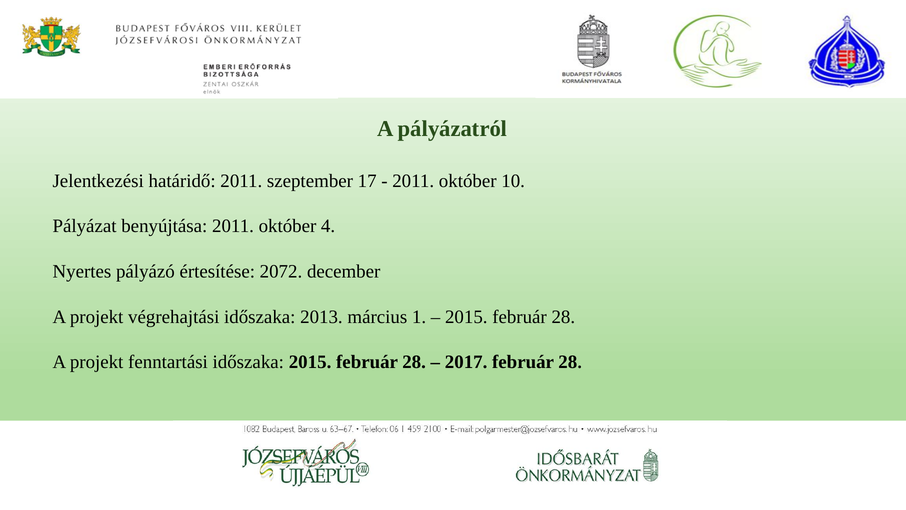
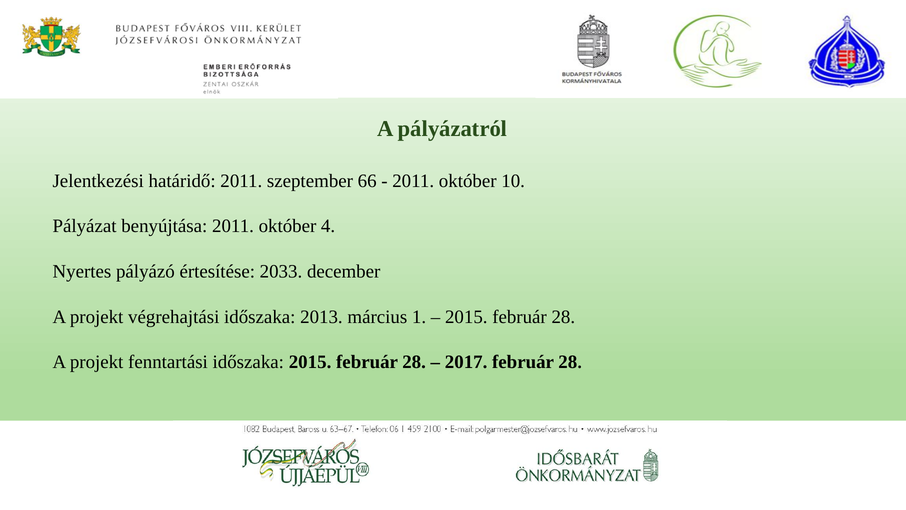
17: 17 -> 66
2072: 2072 -> 2033
